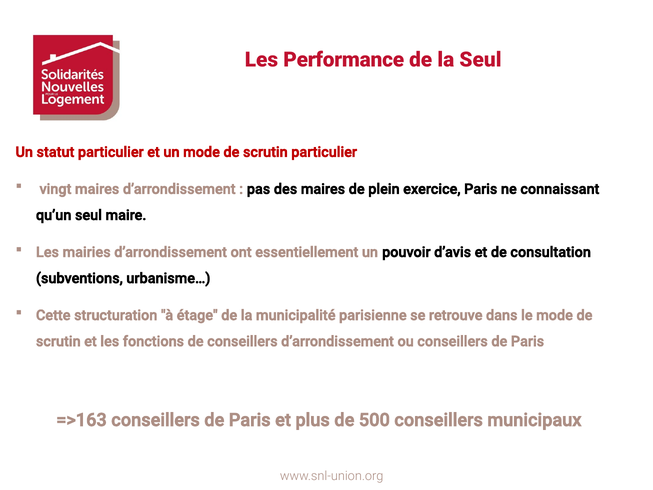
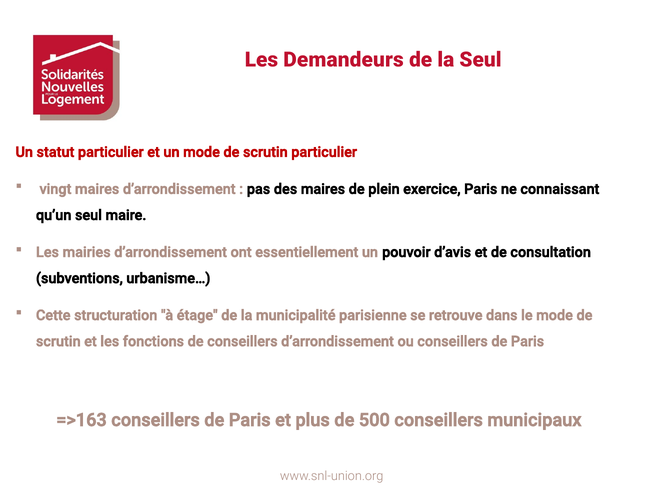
Performance: Performance -> Demandeurs
